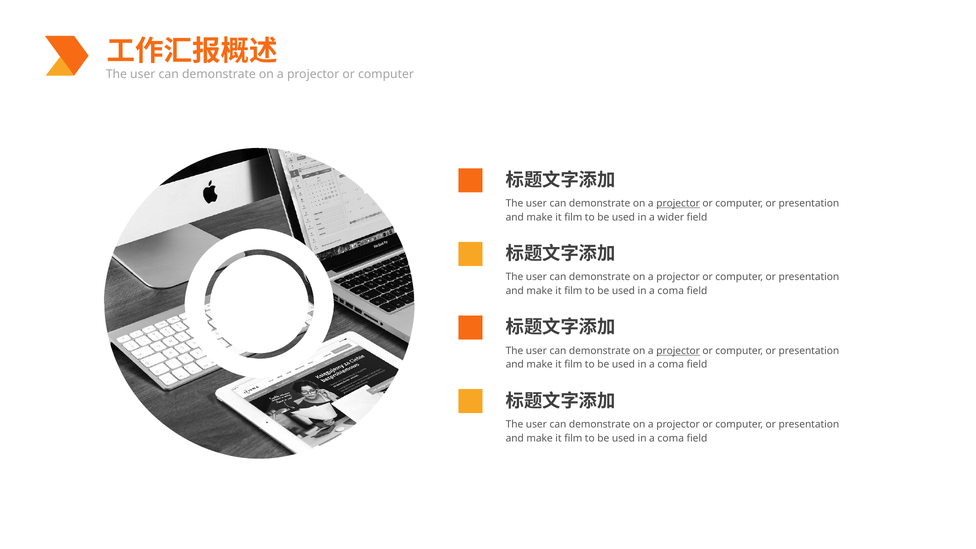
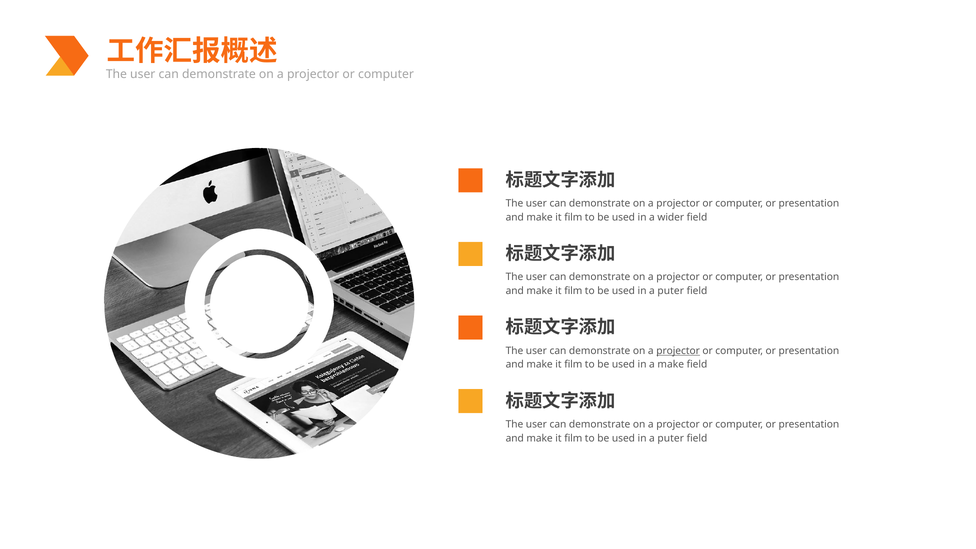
projector at (678, 204) underline: present -> none
coma at (671, 291): coma -> puter
coma at (671, 365): coma -> make
coma at (671, 438): coma -> puter
